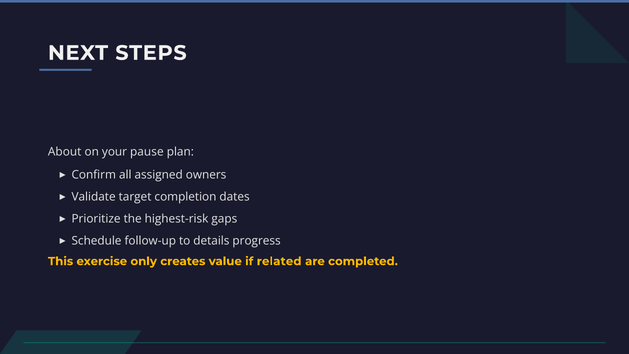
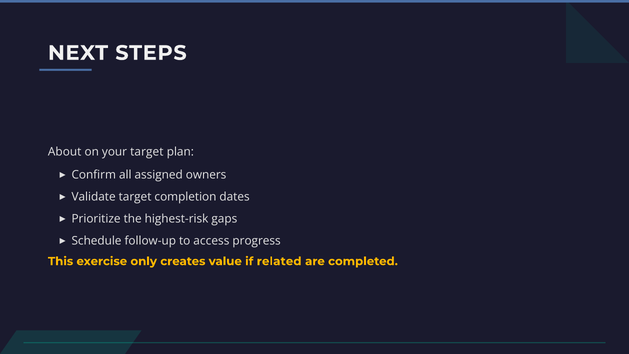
your pause: pause -> target
details: details -> access
